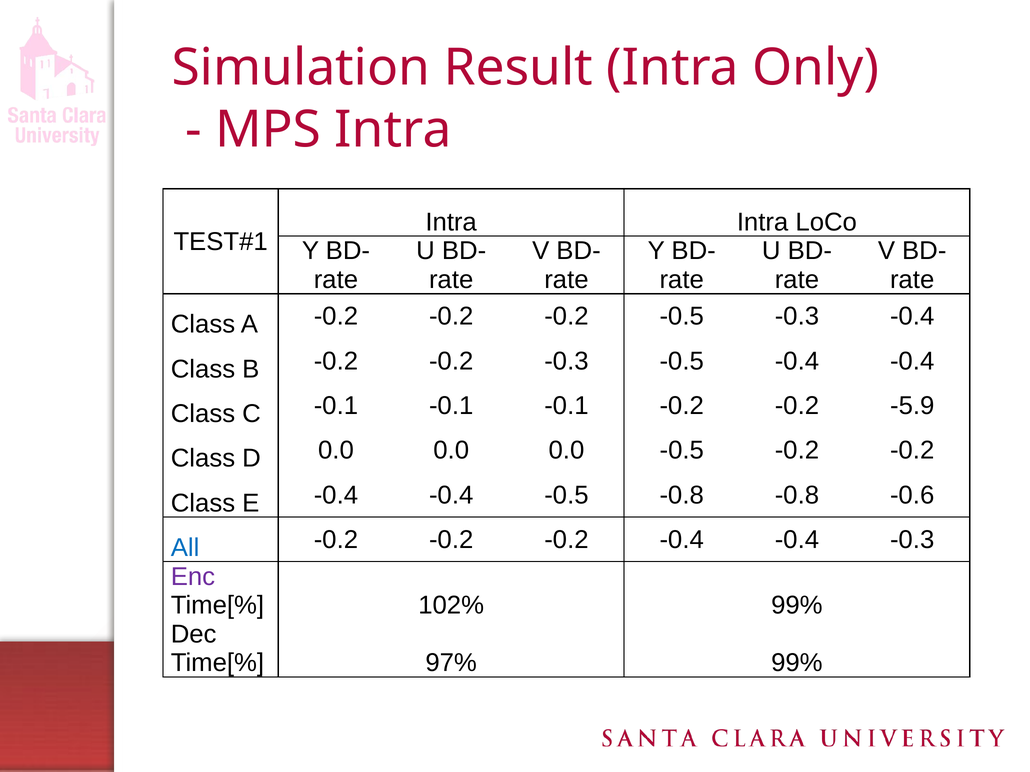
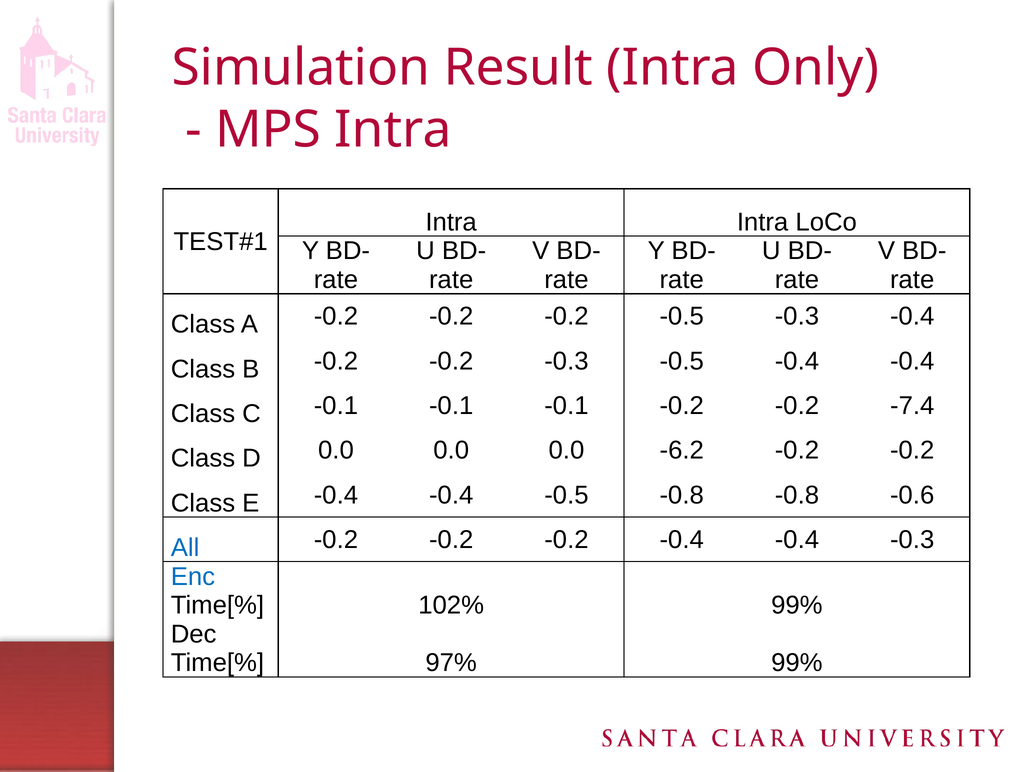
-5.9: -5.9 -> -7.4
0.0 -0.5: -0.5 -> -6.2
Enc colour: purple -> blue
